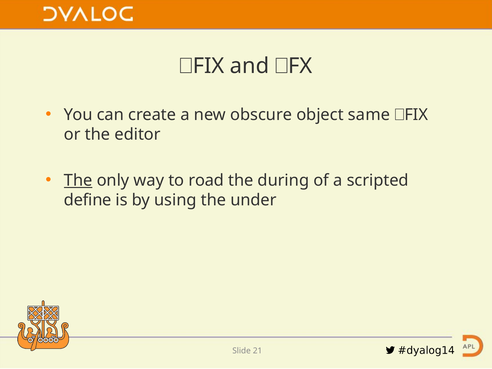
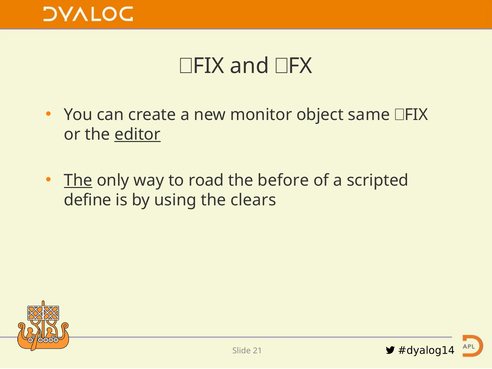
obscure: obscure -> monitor
editor underline: none -> present
during: during -> before
under: under -> clears
